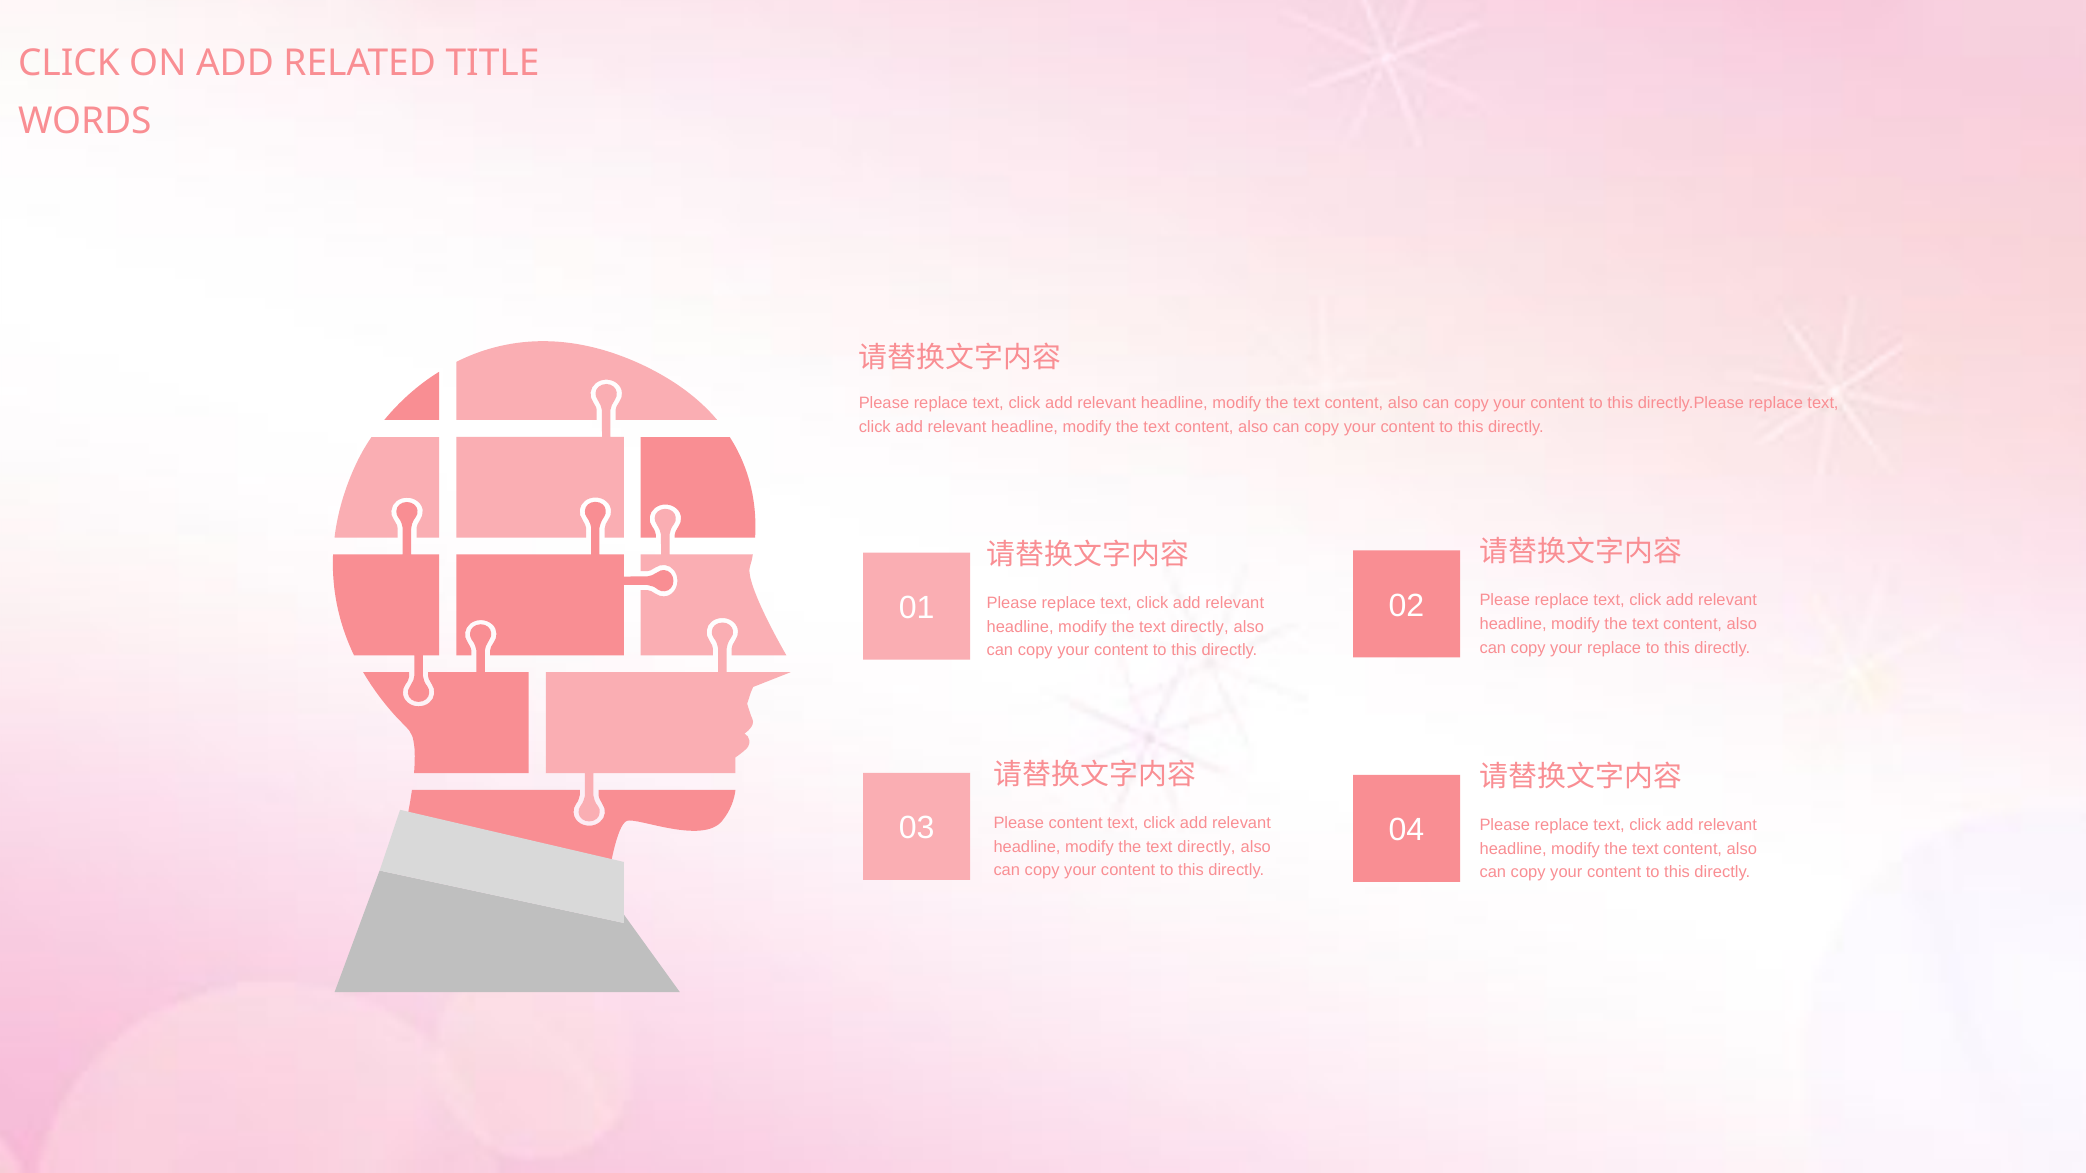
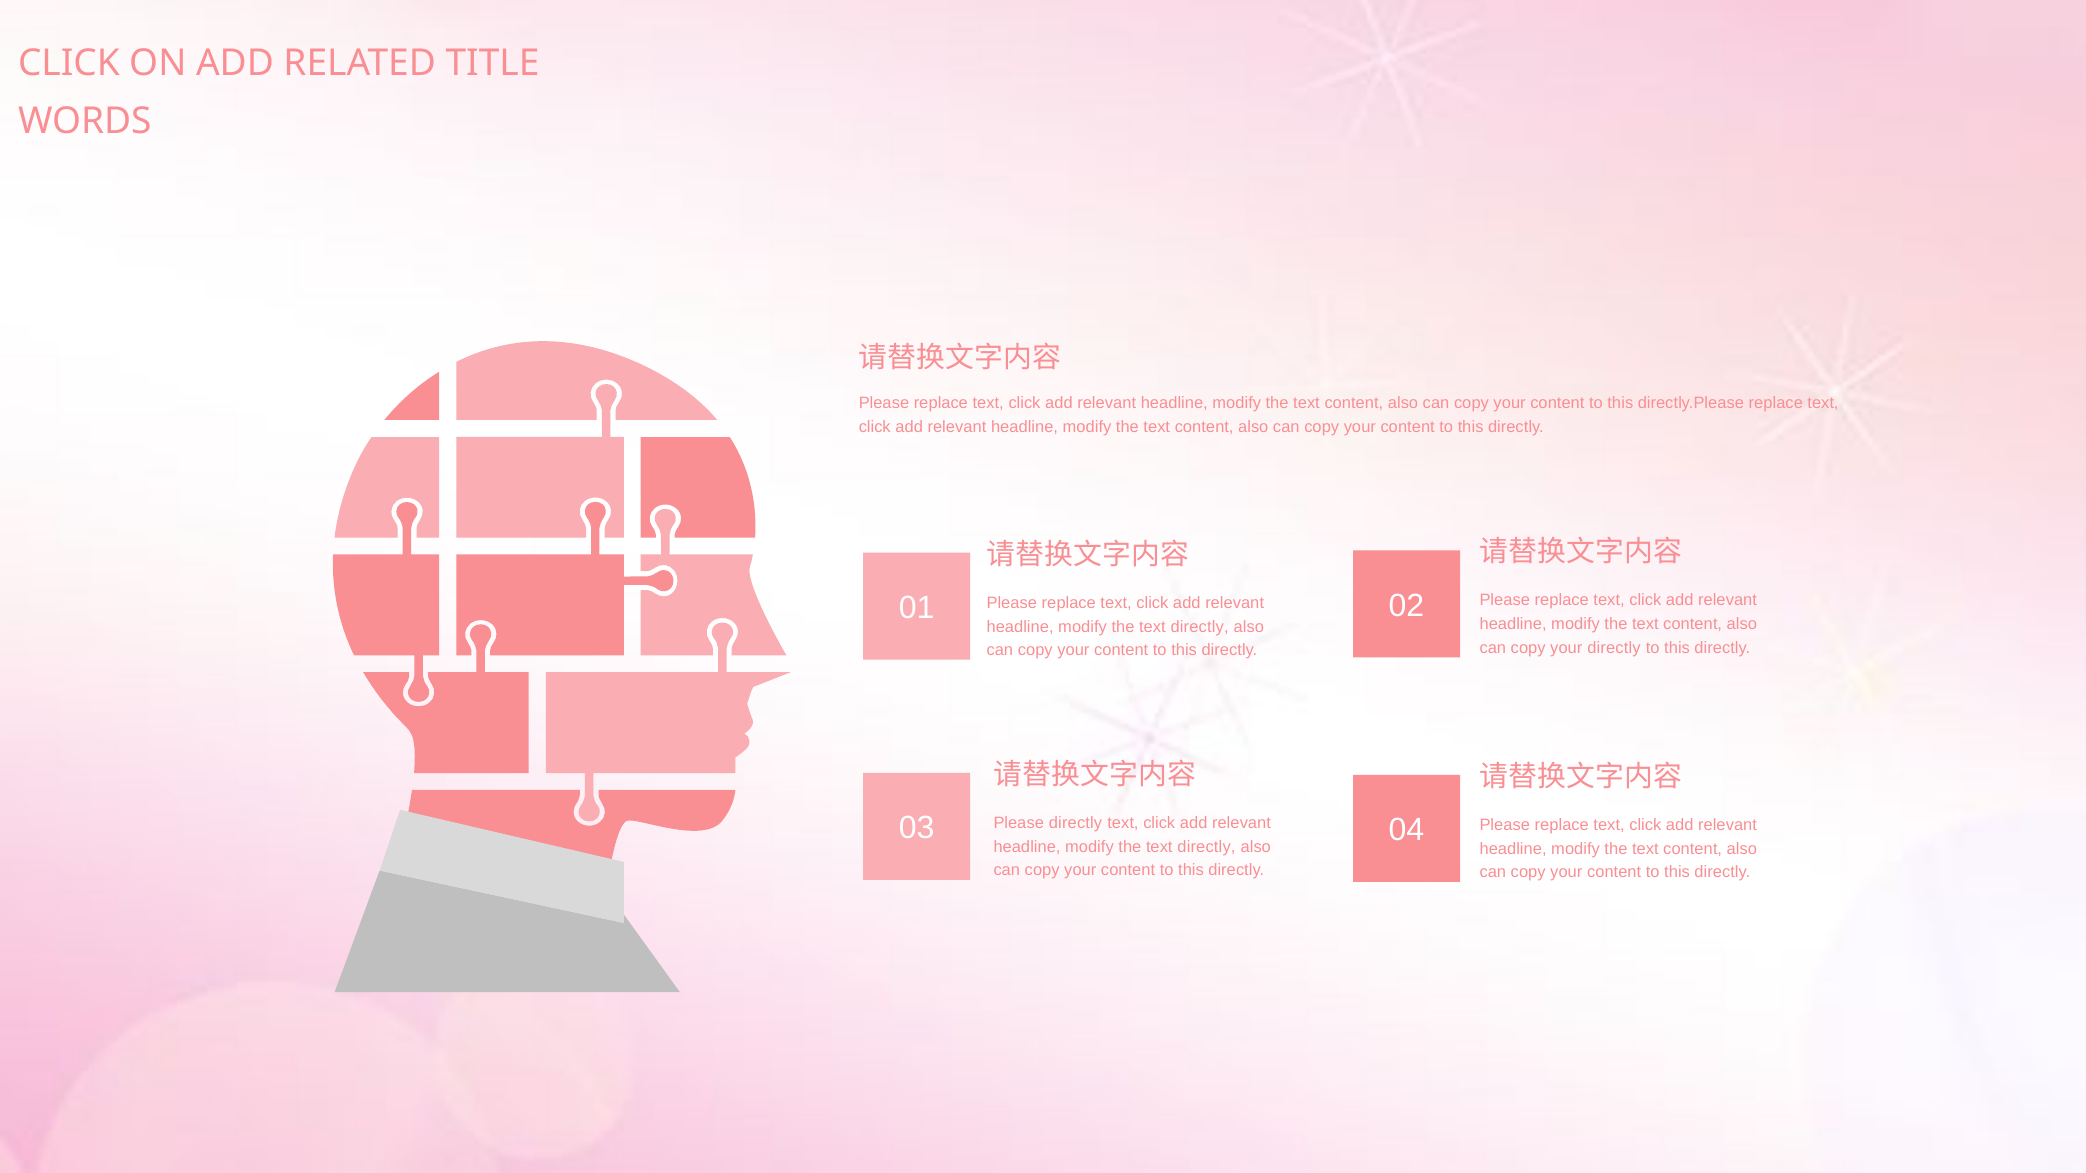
your replace: replace -> directly
Please content: content -> directly
